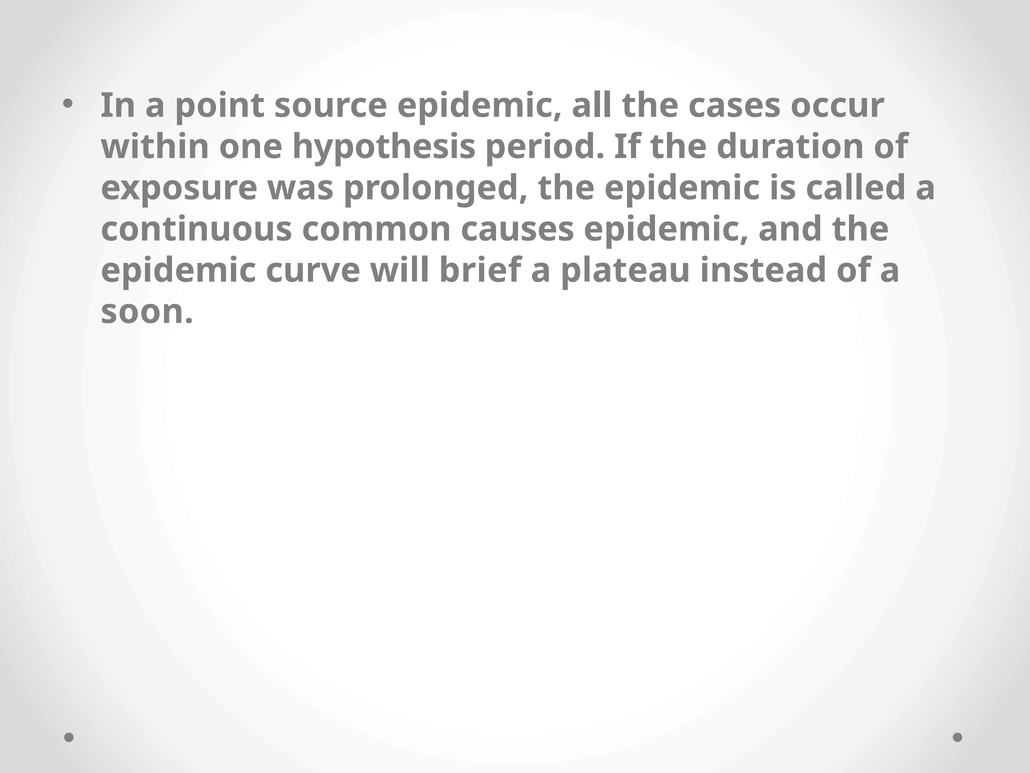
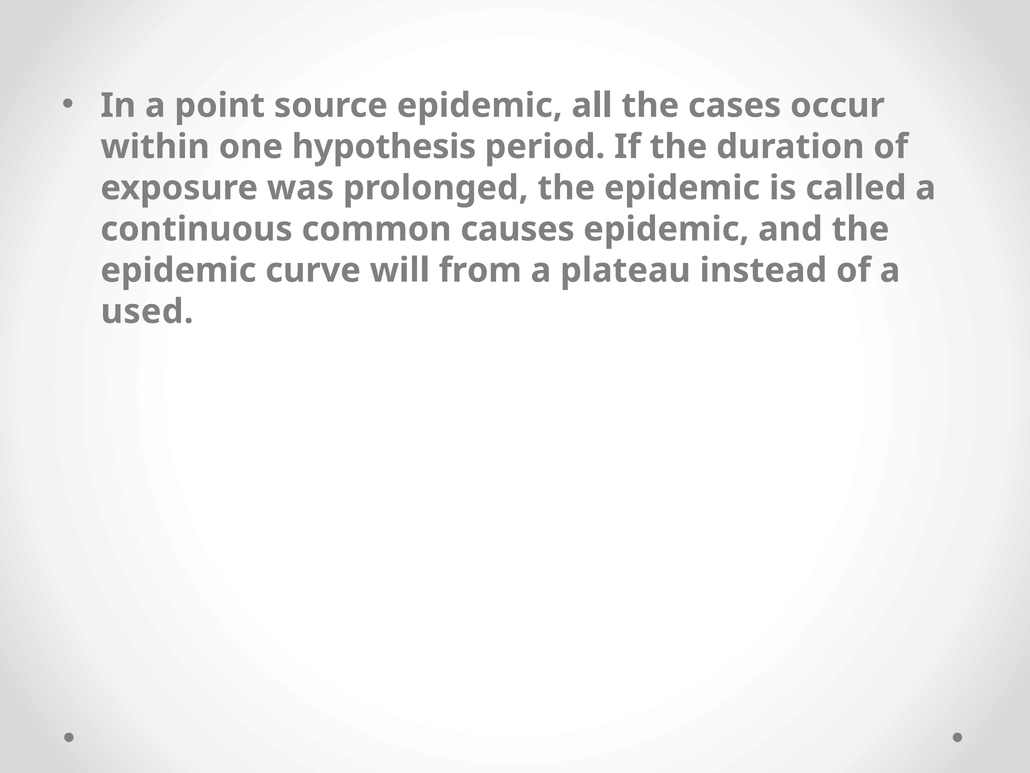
brief: brief -> from
soon: soon -> used
